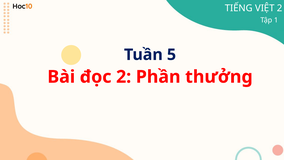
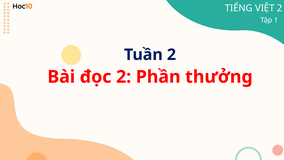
Tuần 5: 5 -> 2
